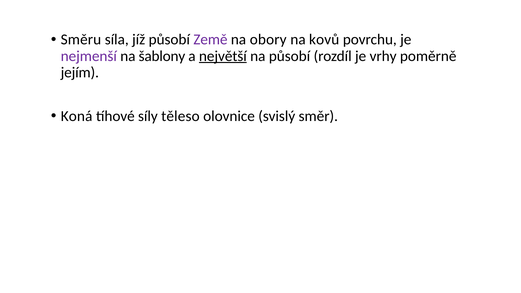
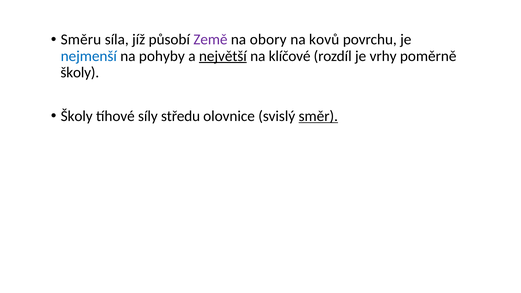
nejmenší colour: purple -> blue
šablony: šablony -> pohyby
na působí: působí -> klíčové
jejím at (80, 72): jejím -> školy
Koná at (77, 116): Koná -> Školy
těleso: těleso -> středu
směr underline: none -> present
